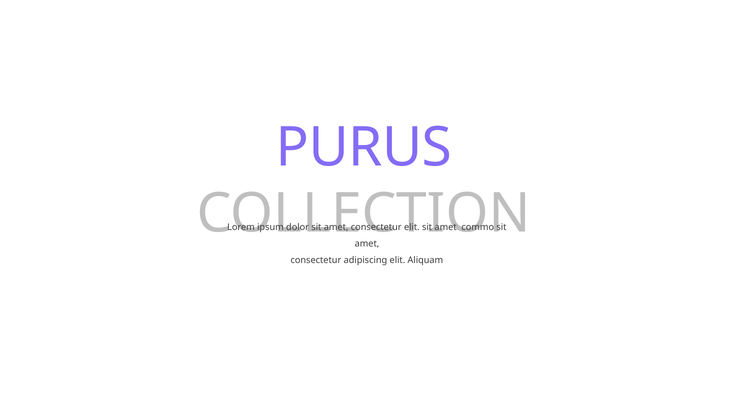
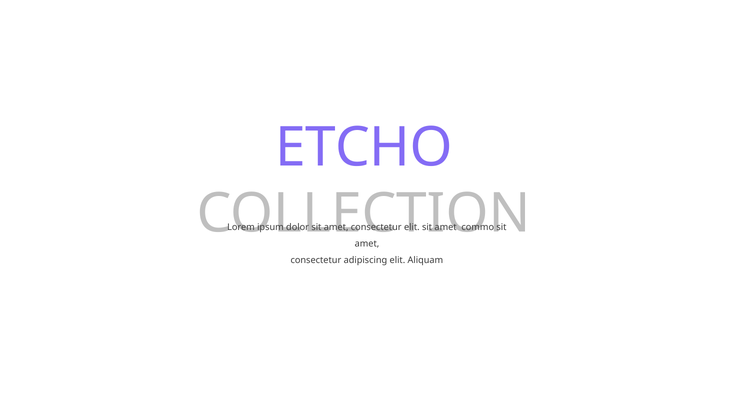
PURUS: PURUS -> ETCHO
